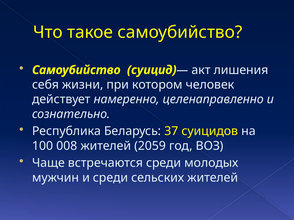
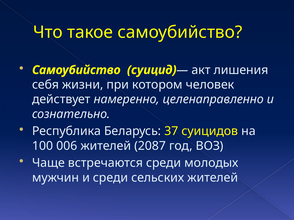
008: 008 -> 006
2059: 2059 -> 2087
